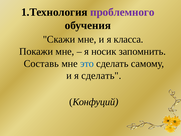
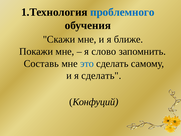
проблемного colour: purple -> blue
класса: класса -> ближе
носик: носик -> слово
